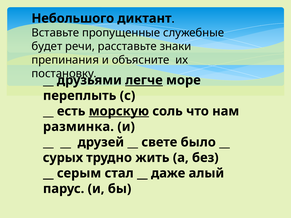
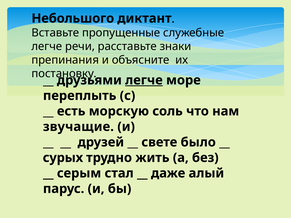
будет at (47, 46): будет -> легче
морскую underline: present -> none
разминка: разминка -> звучащие
